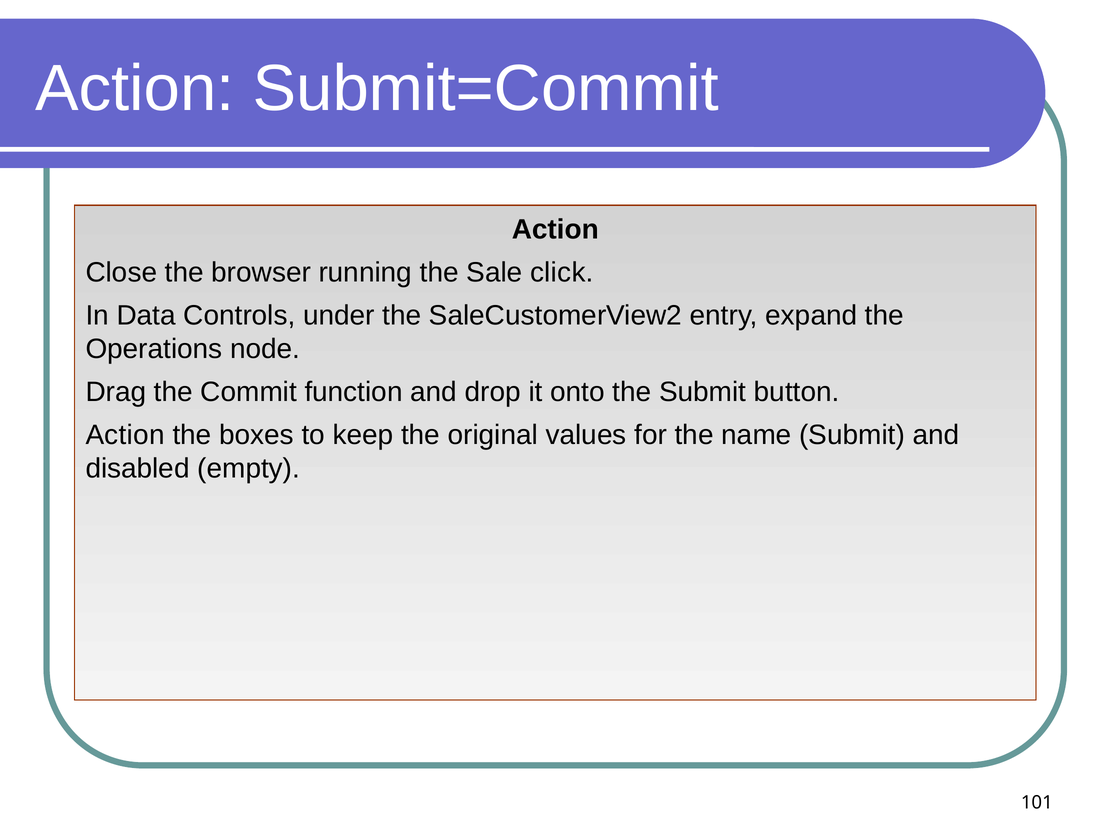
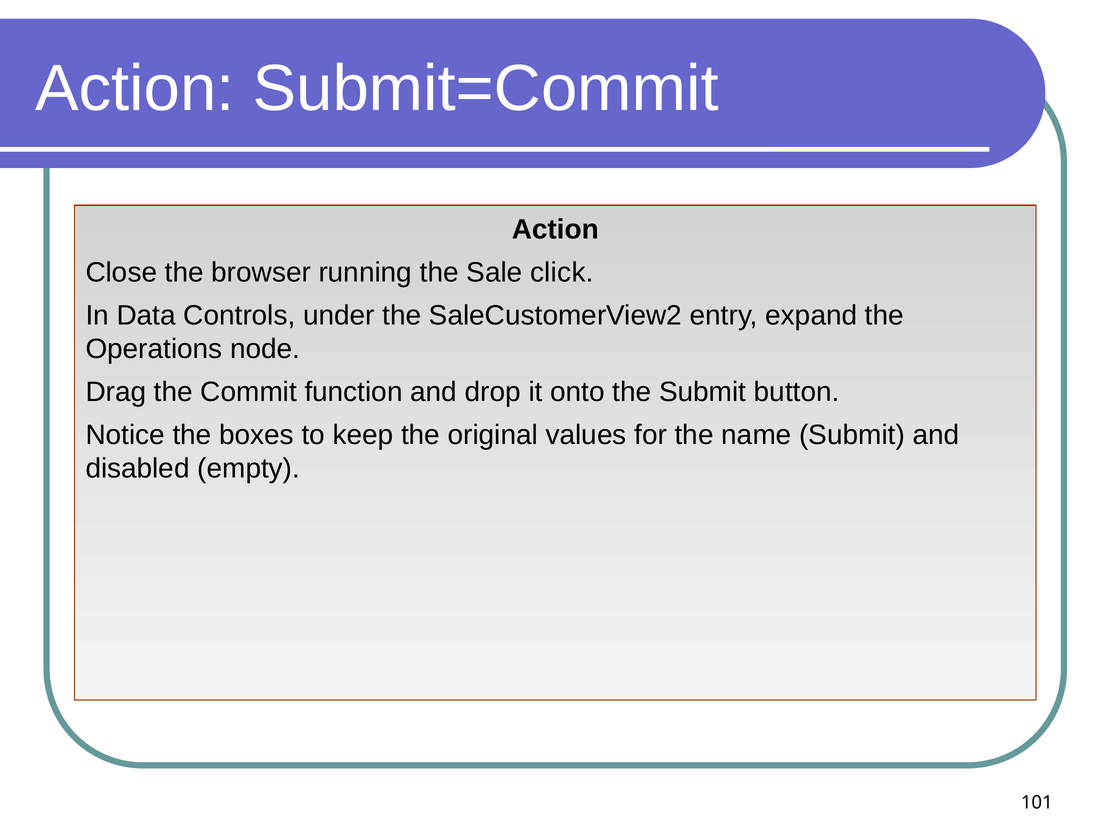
Action at (125, 435): Action -> Notice
